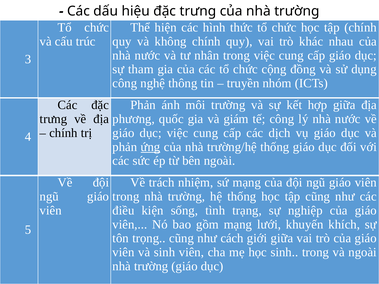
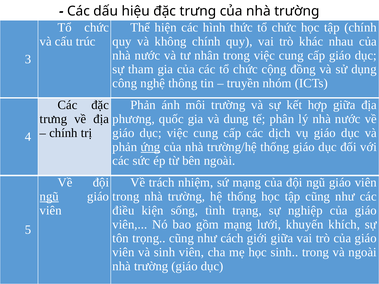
giám: giám -> dung
tế công: công -> phân
ngũ at (49, 197) underline: none -> present
